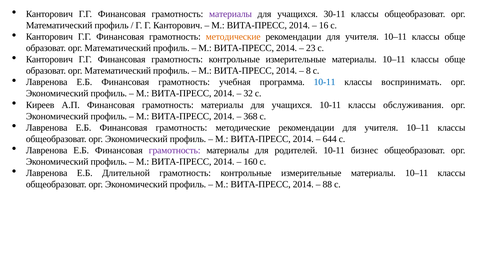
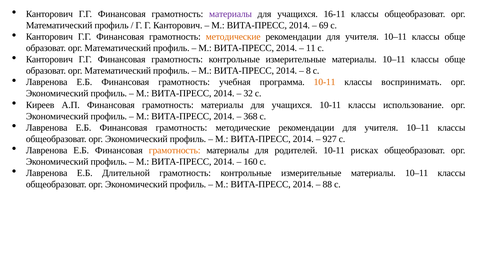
30-11: 30-11 -> 16-11
16: 16 -> 69
23: 23 -> 11
10-11 at (325, 82) colour: blue -> orange
обслуживания: обслуживания -> использование
644: 644 -> 927
грамотность at (175, 150) colour: purple -> orange
бизнес: бизнес -> рисках
